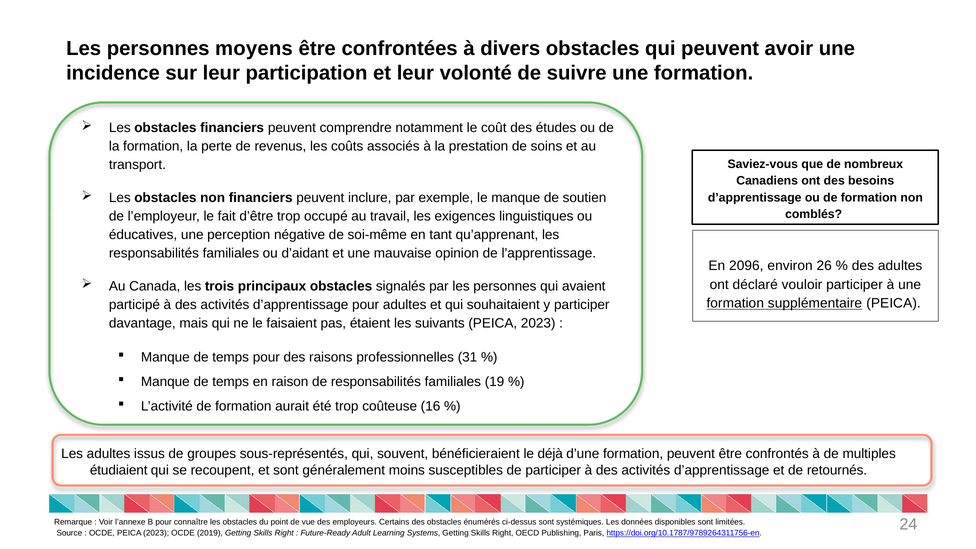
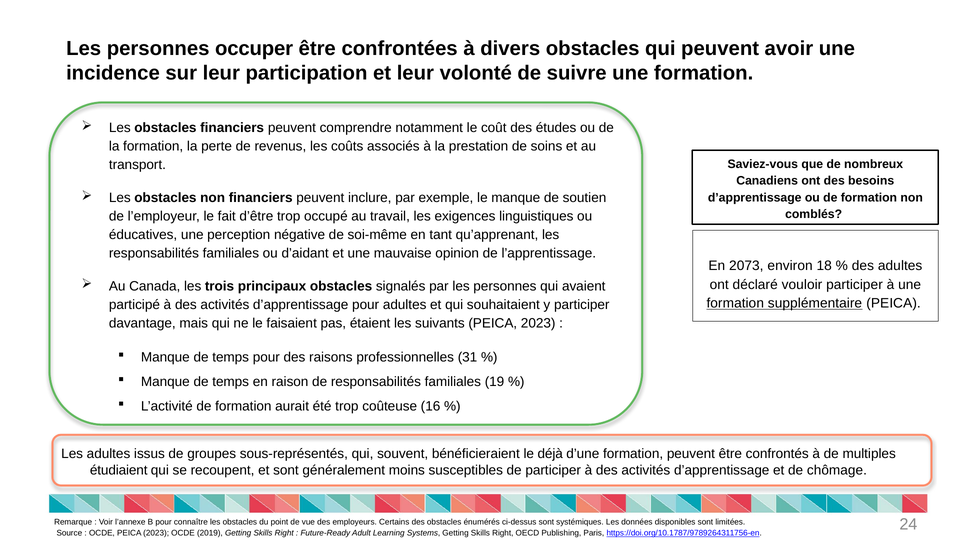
moyens: moyens -> occuper
2096: 2096 -> 2073
26: 26 -> 18
retournés: retournés -> chômage
